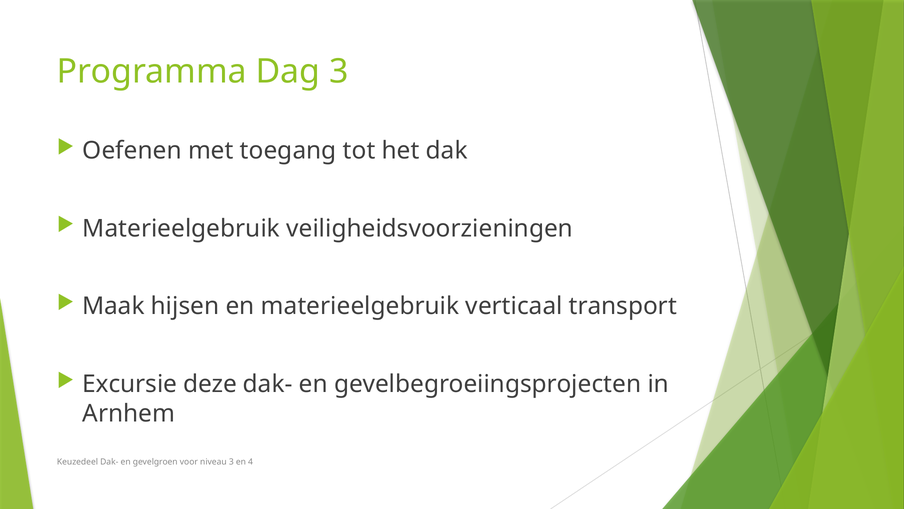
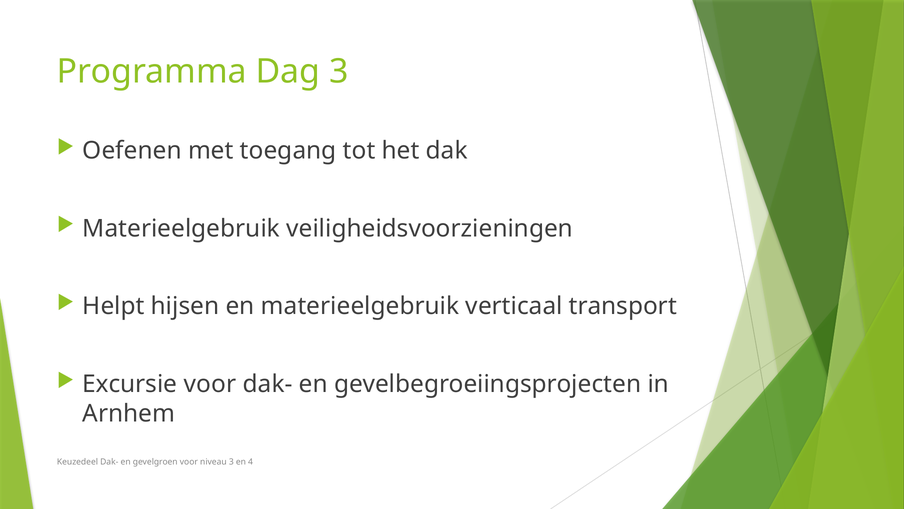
Maak: Maak -> Helpt
Excursie deze: deze -> voor
